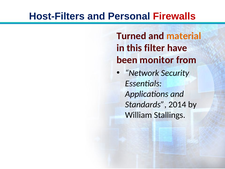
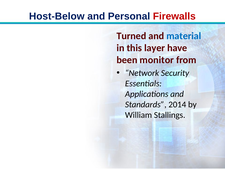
Host-Filters: Host-Filters -> Host-Below
material colour: orange -> blue
filter: filter -> layer
